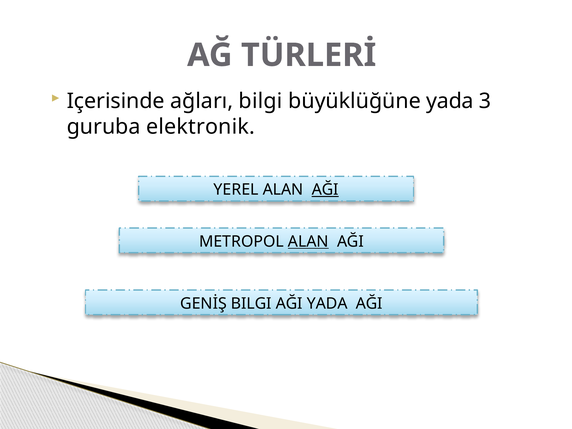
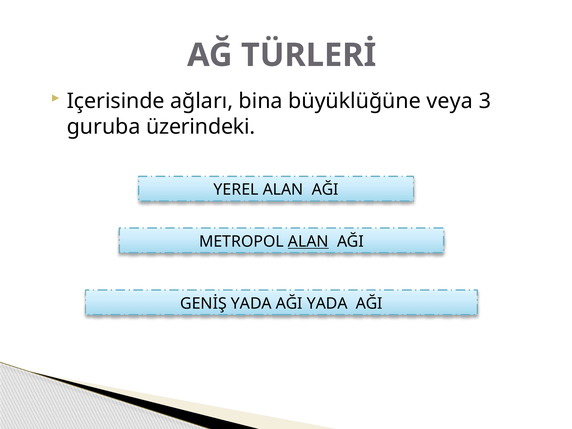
ağları bilgi: bilgi -> bina
büyüklüğüne yada: yada -> veya
elektronik: elektronik -> üzerindeki
AĞI at (325, 190) underline: present -> none
GENİŞ BILGI: BILGI -> YADA
